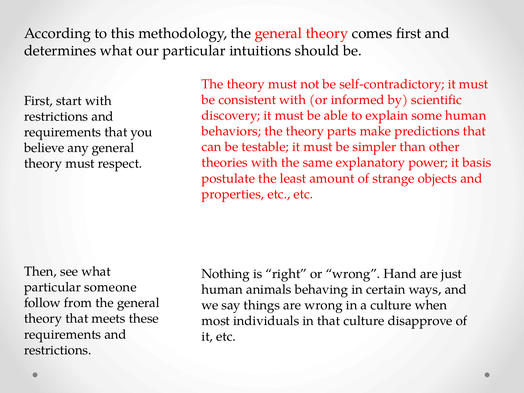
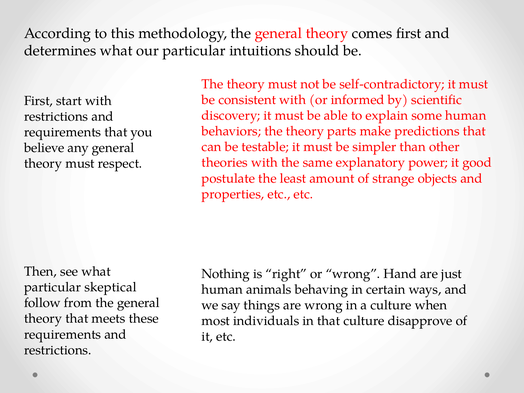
basis: basis -> good
someone: someone -> skeptical
